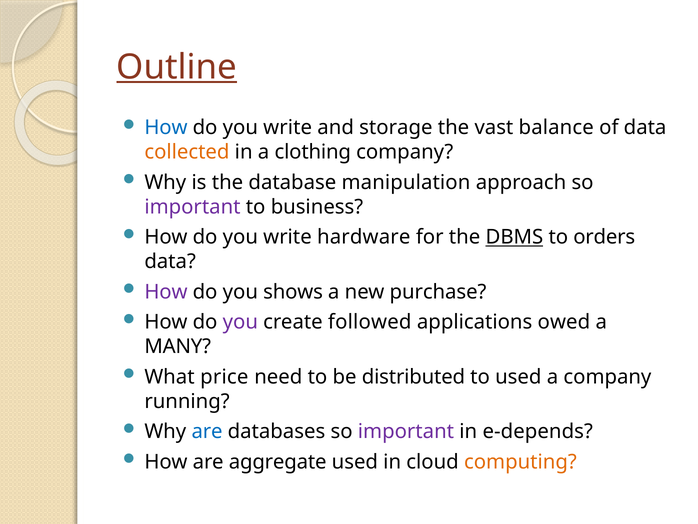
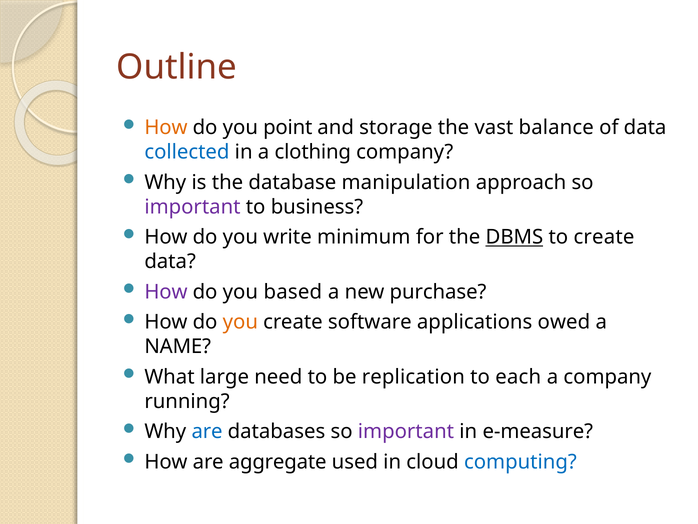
Outline underline: present -> none
How at (166, 128) colour: blue -> orange
write at (288, 128): write -> point
collected colour: orange -> blue
hardware: hardware -> minimum
to orders: orders -> create
shows: shows -> based
you at (240, 322) colour: purple -> orange
followed: followed -> software
MANY: MANY -> NAME
price: price -> large
distributed: distributed -> replication
to used: used -> each
e-depends: e-depends -> e-measure
computing colour: orange -> blue
